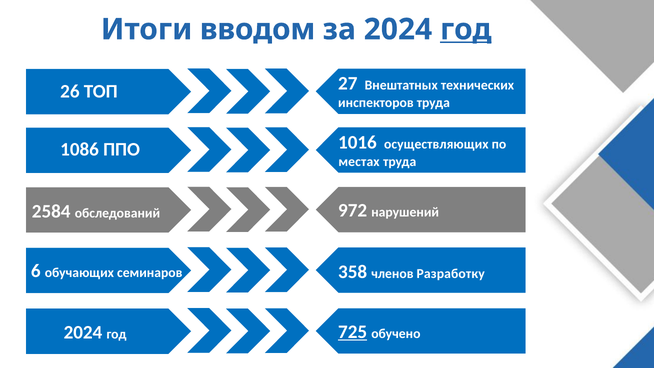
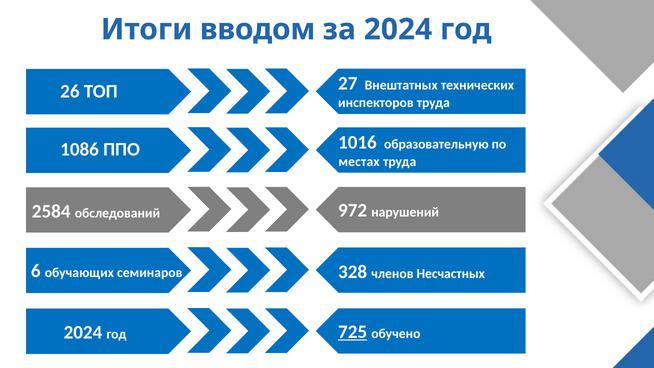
год at (466, 29) underline: present -> none
осуществляющих: осуществляющих -> образовательную
358: 358 -> 328
Разработку: Разработку -> Несчастных
